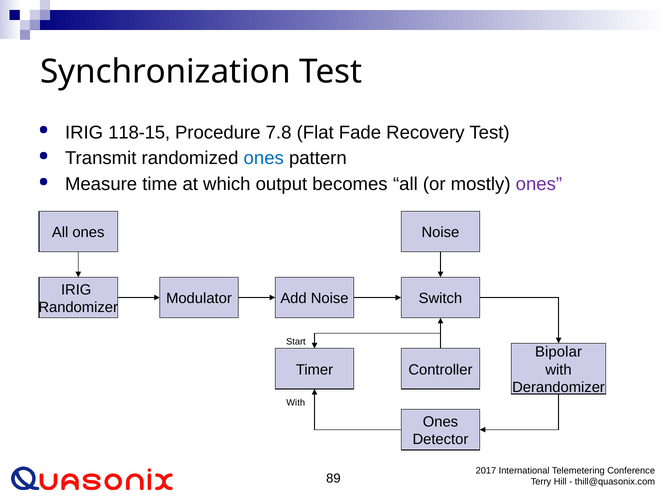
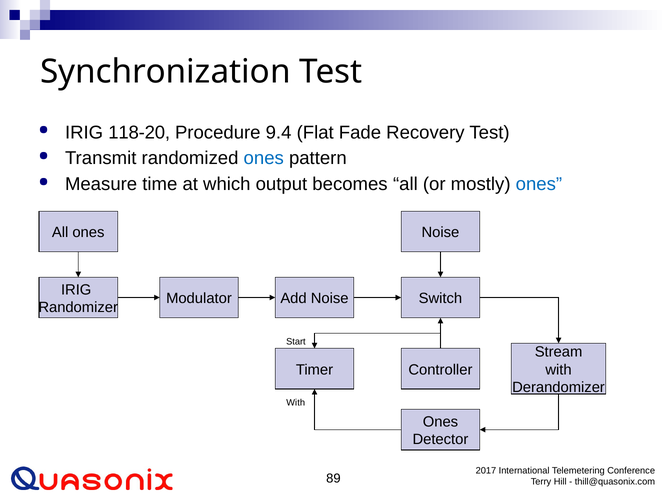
118-15: 118-15 -> 118-20
7.8: 7.8 -> 9.4
ones at (539, 184) colour: purple -> blue
Bipolar: Bipolar -> Stream
